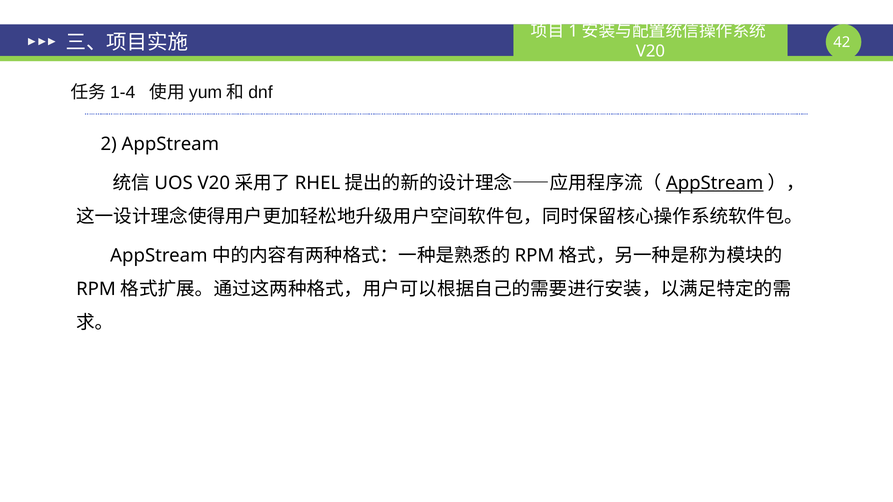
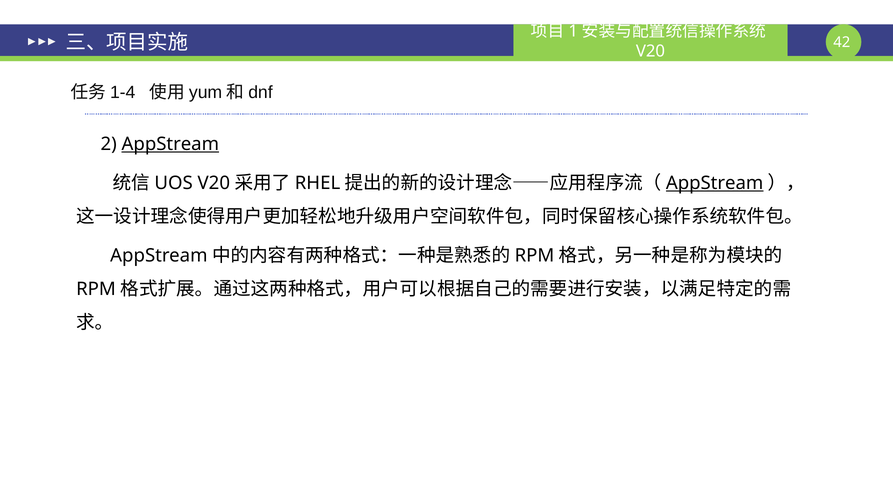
AppStream at (170, 144) underline: none -> present
